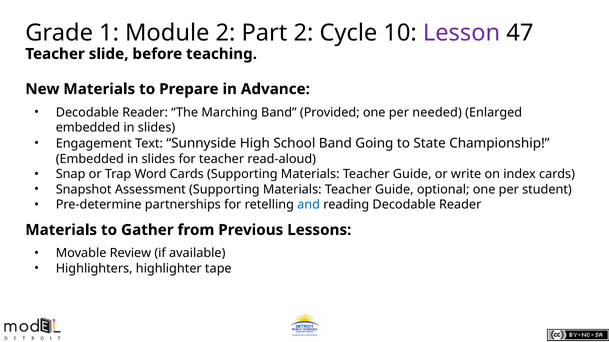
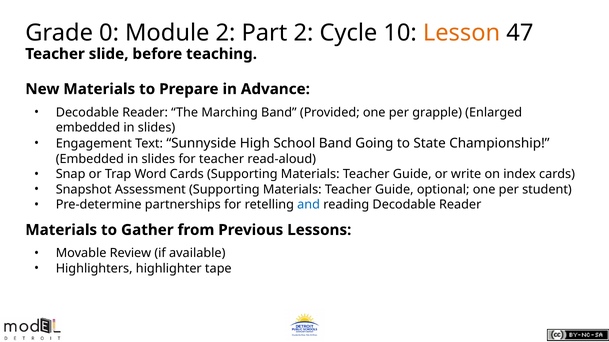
1: 1 -> 0
Lesson colour: purple -> orange
needed: needed -> grapple
